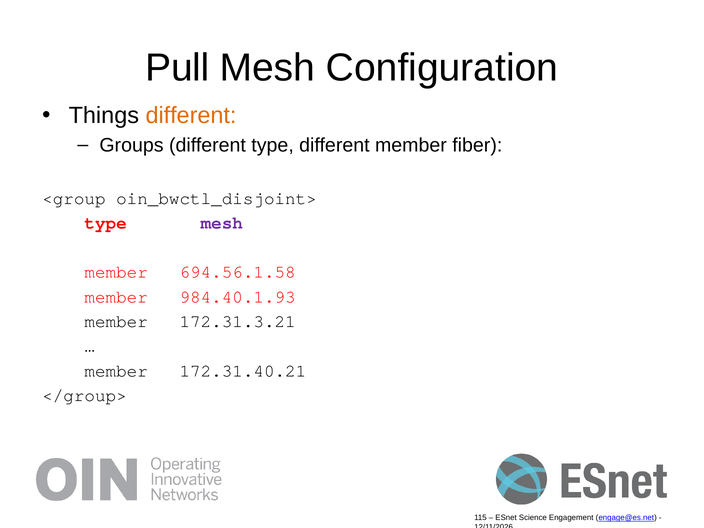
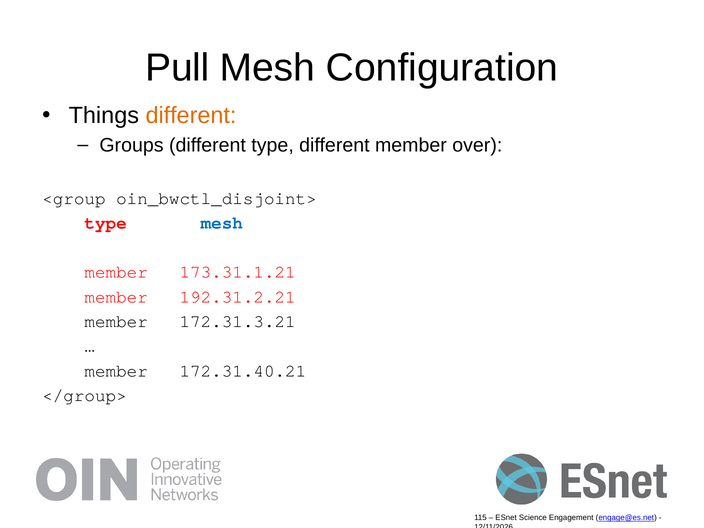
fiber: fiber -> over
mesh at (222, 223) colour: purple -> blue
694.56.1.58: 694.56.1.58 -> 173.31.1.21
984.40.1.93: 984.40.1.93 -> 192.31.2.21
